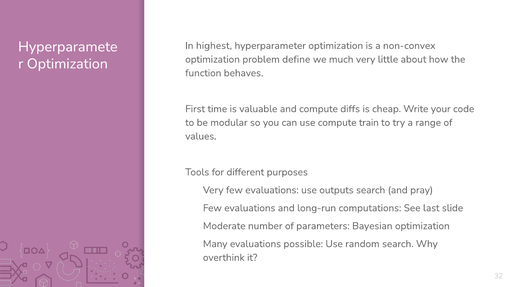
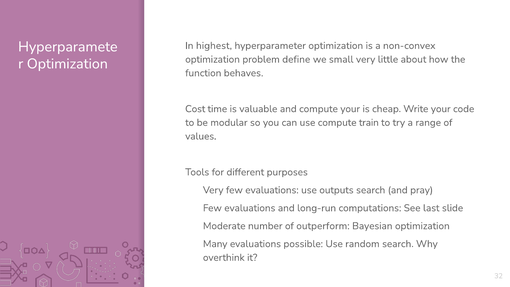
much: much -> small
First: First -> Cost
compute diffs: diffs -> your
parameters: parameters -> outperform
